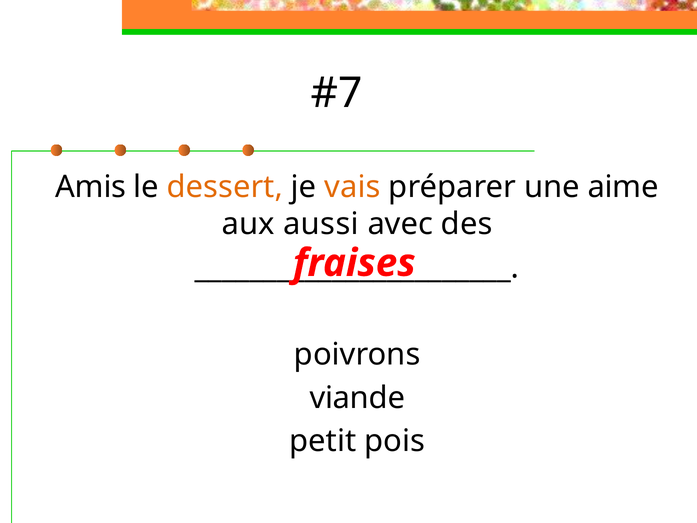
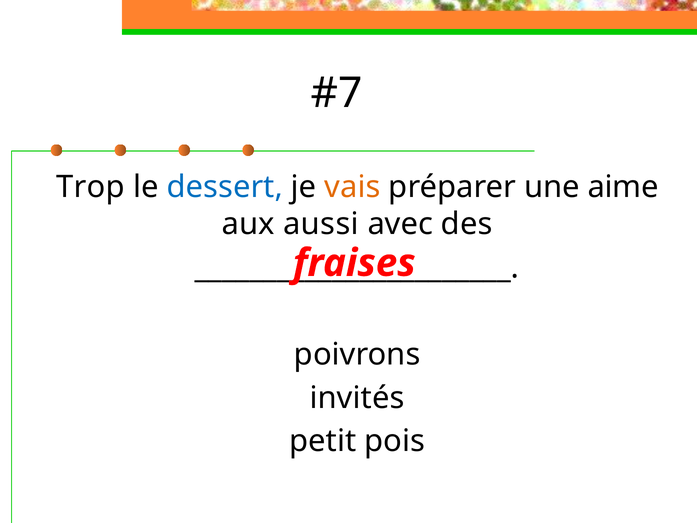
Amis: Amis -> Trop
dessert colour: orange -> blue
viande: viande -> invités
